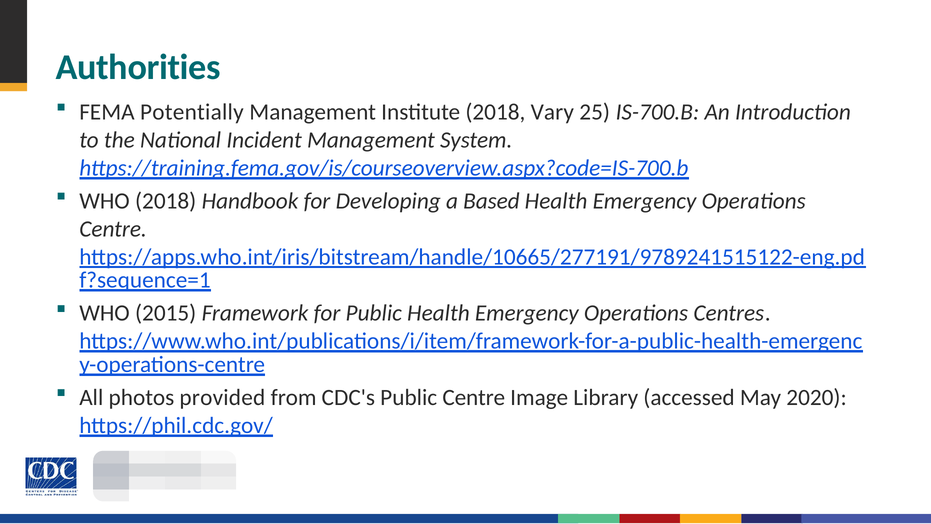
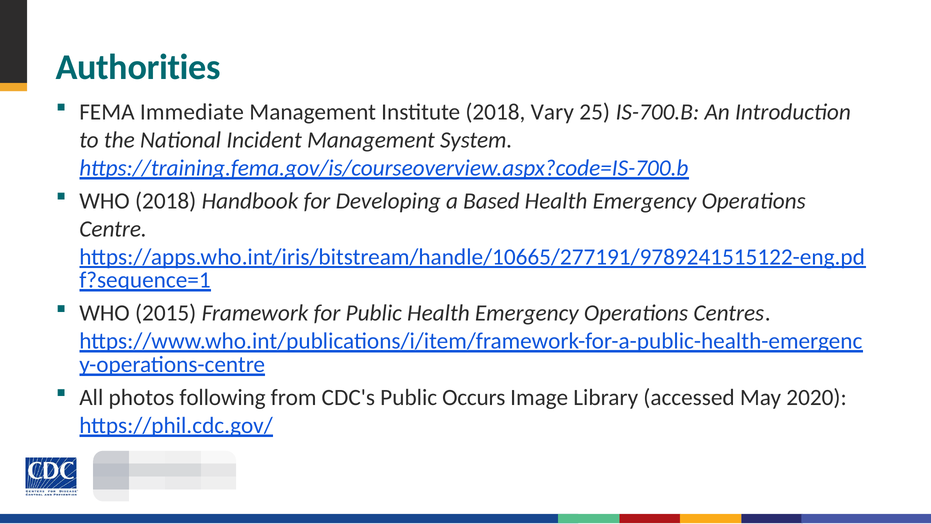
Potentially: Potentially -> Immediate
provided: provided -> following
Public Centre: Centre -> Occurs
